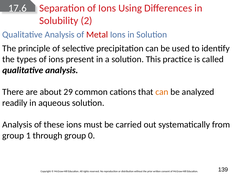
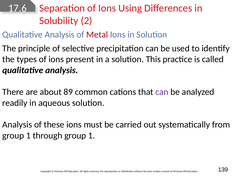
29: 29 -> 89
can at (162, 92) colour: orange -> purple
through group 0: 0 -> 1
